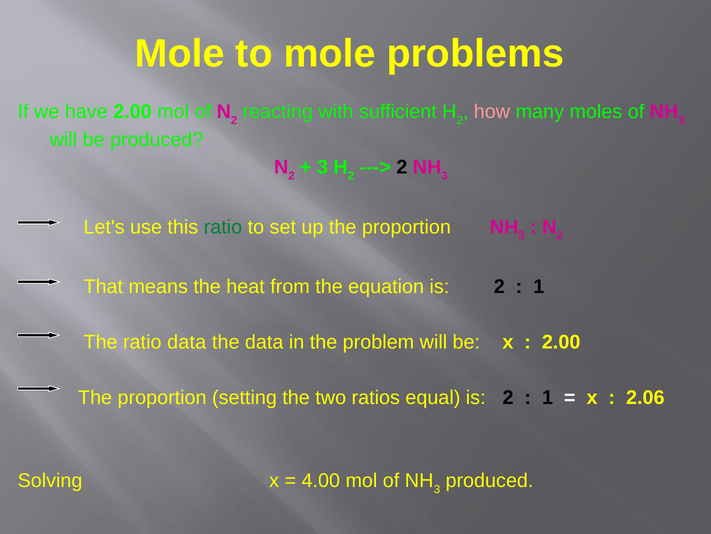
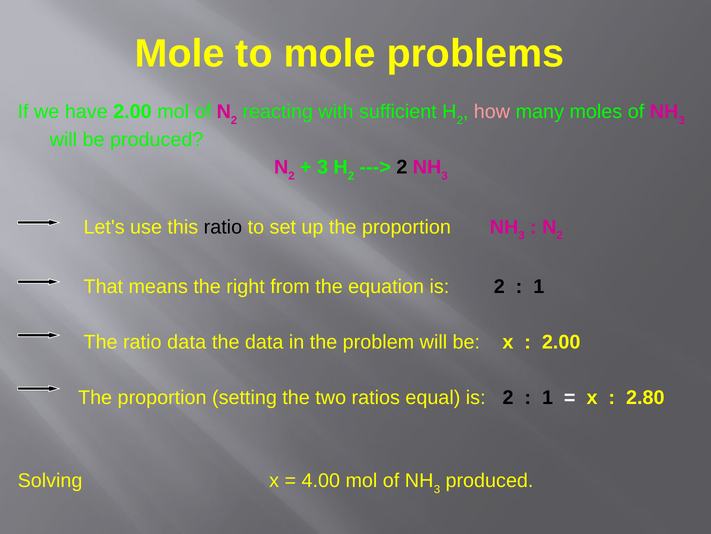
ratio at (223, 227) colour: green -> black
heat: heat -> right
2.06: 2.06 -> 2.80
